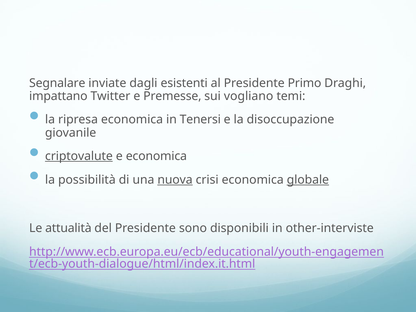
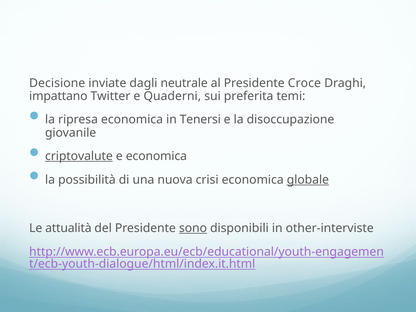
Segnalare: Segnalare -> Decisione
esistenti: esistenti -> neutrale
Primo: Primo -> Croce
Premesse: Premesse -> Quaderni
vogliano: vogliano -> preferita
nuova underline: present -> none
sono underline: none -> present
